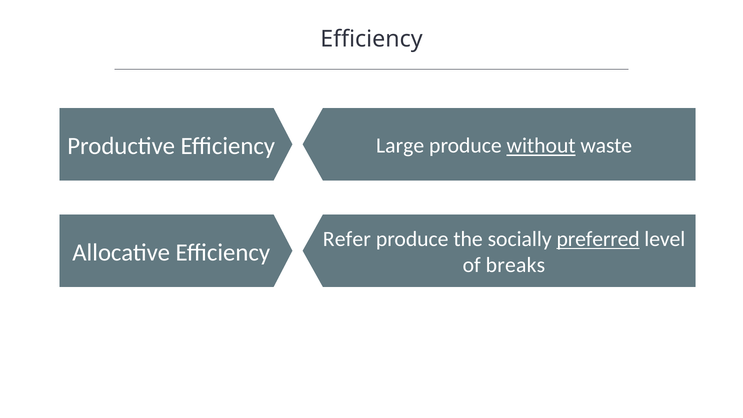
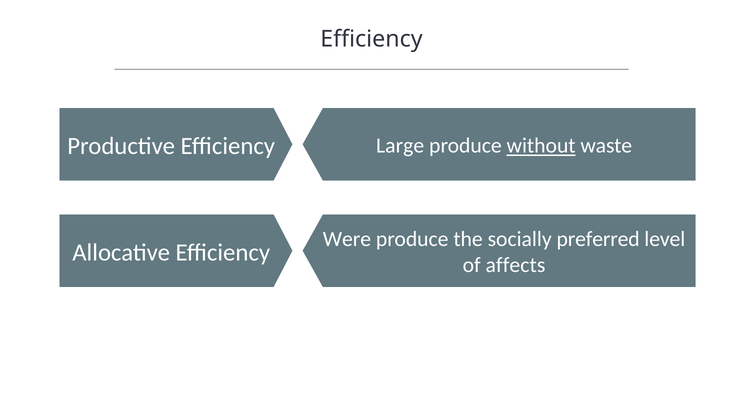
Refer: Refer -> Were
preferred underline: present -> none
breaks: breaks -> affects
